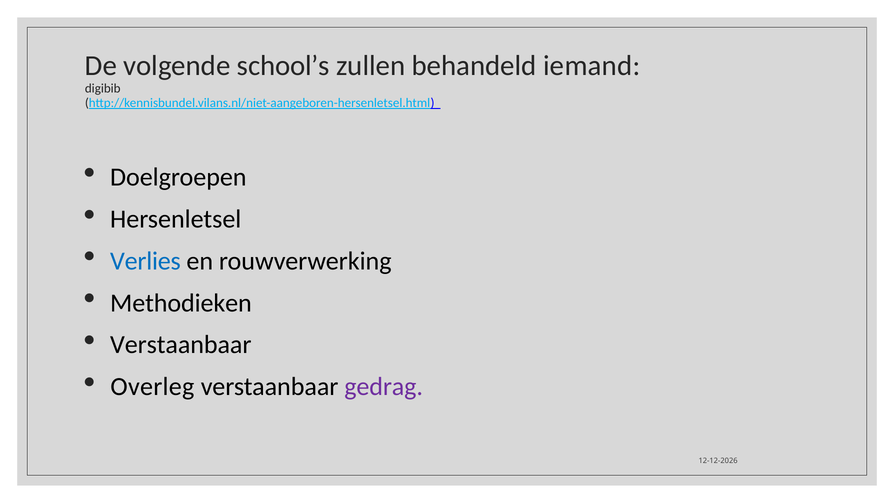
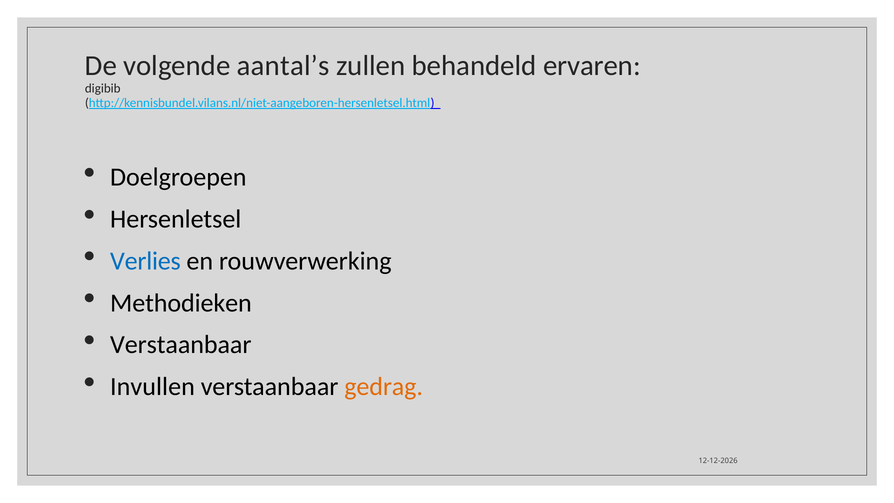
school’s: school’s -> aantal’s
iemand: iemand -> ervaren
Overleg: Overleg -> Invullen
gedrag colour: purple -> orange
